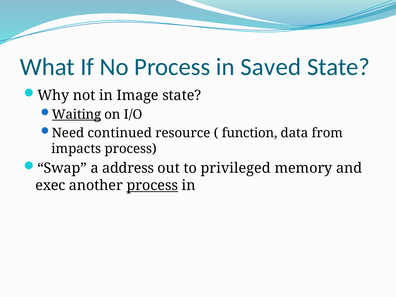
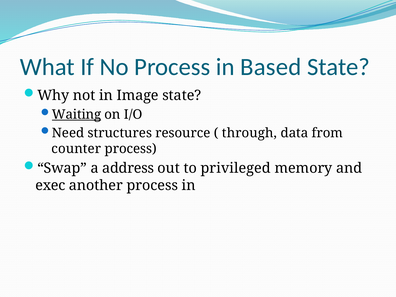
Saved: Saved -> Based
continued: continued -> structures
function: function -> through
impacts: impacts -> counter
process at (152, 185) underline: present -> none
